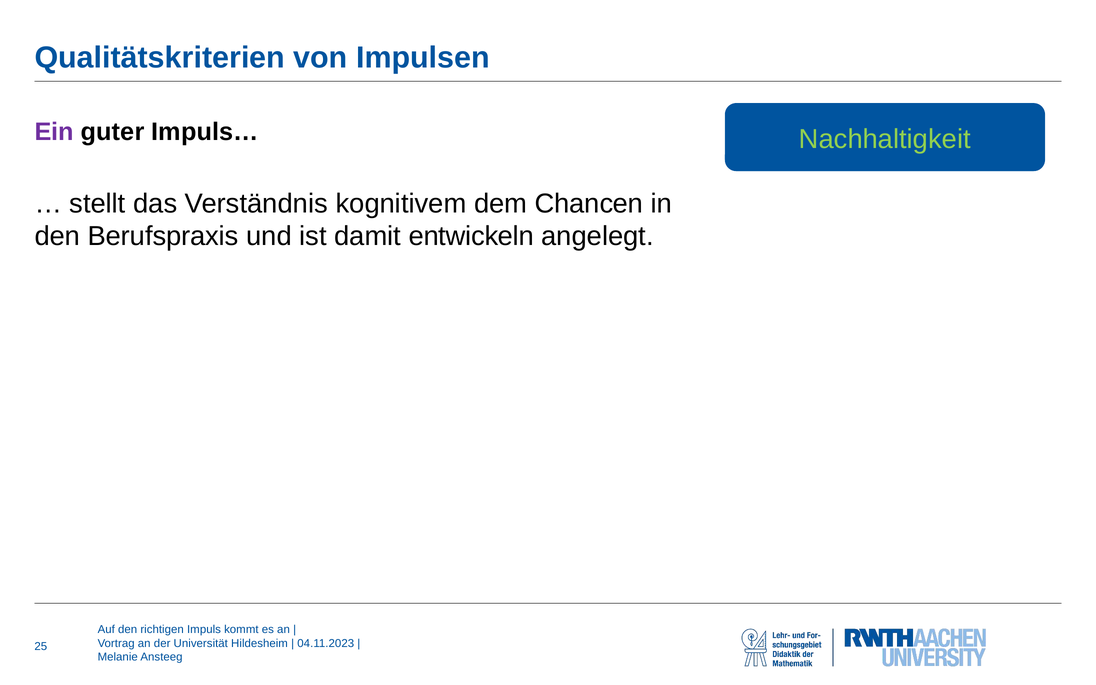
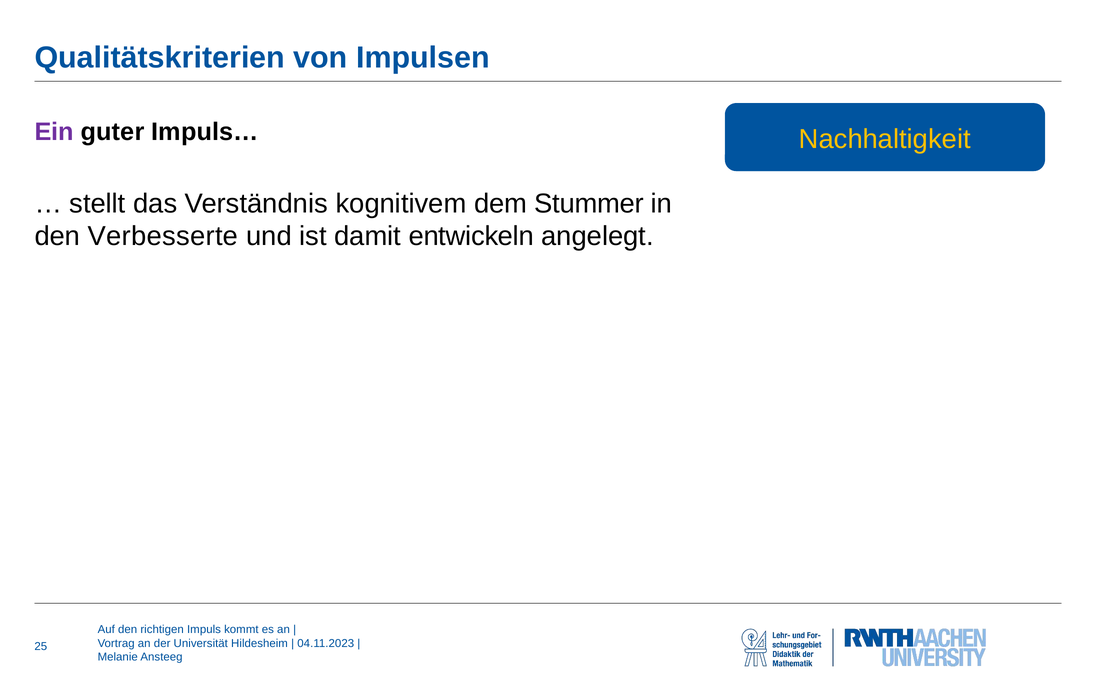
Nachhaltigkeit colour: light green -> yellow
Chancen: Chancen -> Stummer
Berufspraxis: Berufspraxis -> Verbesserte
